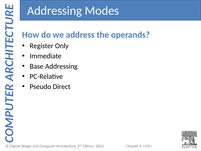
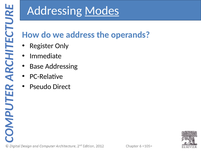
Modes underline: none -> present
